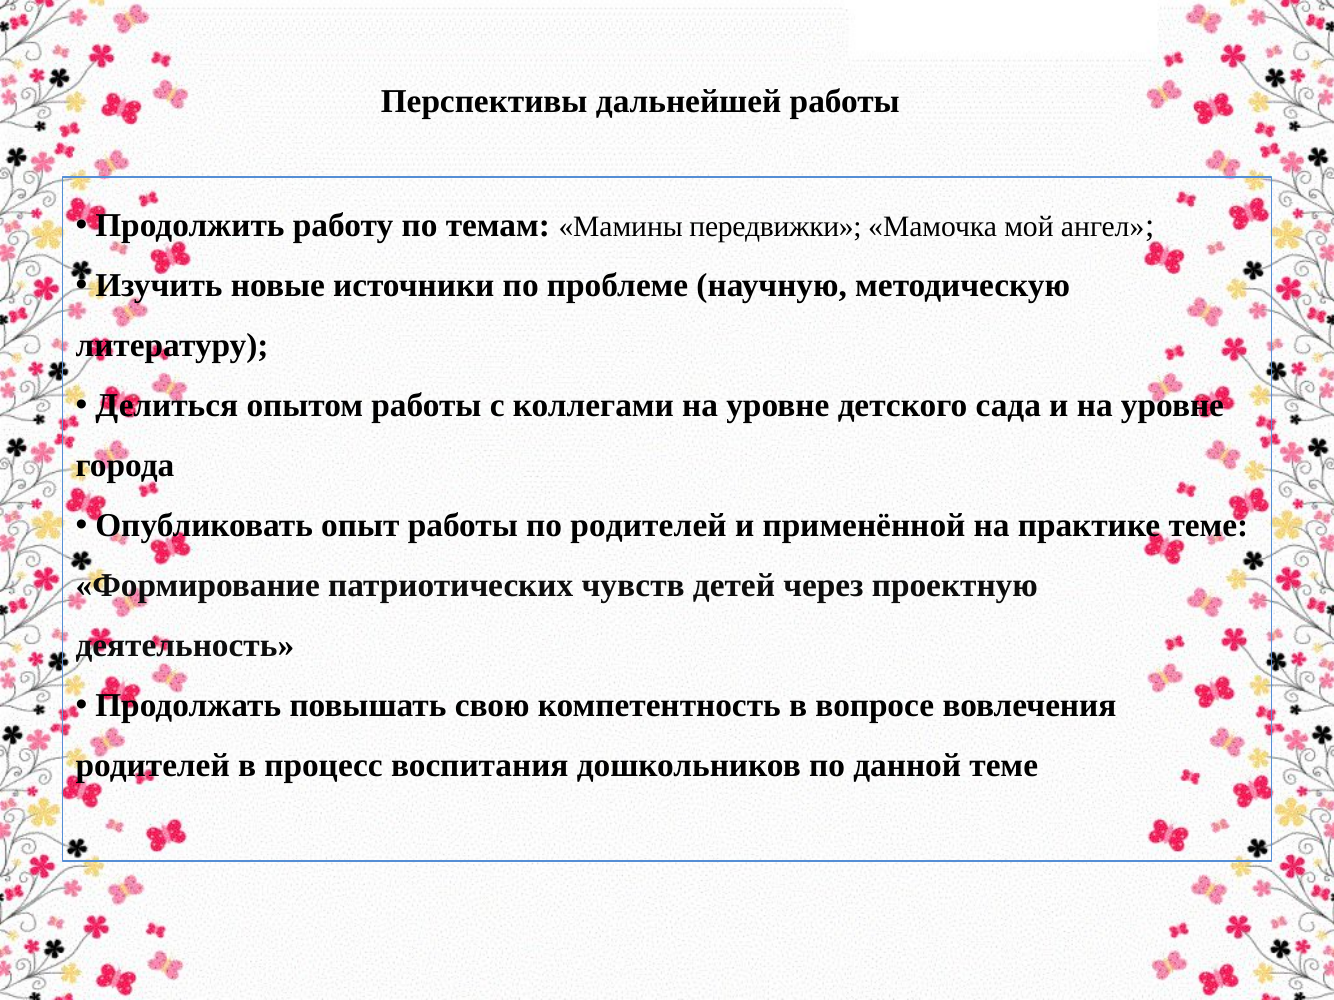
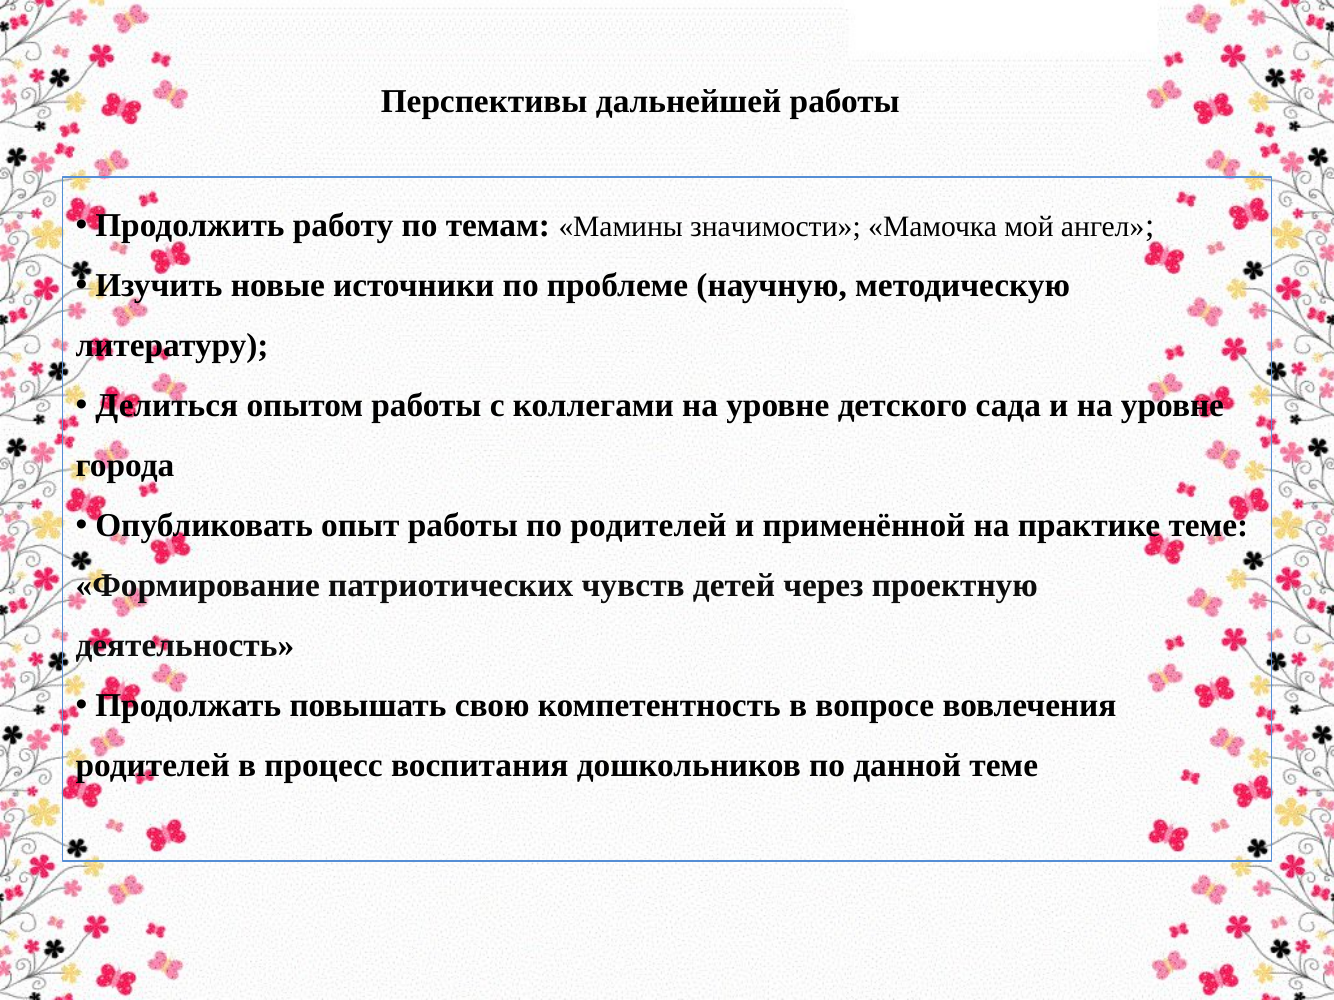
передвижки: передвижки -> значимости
